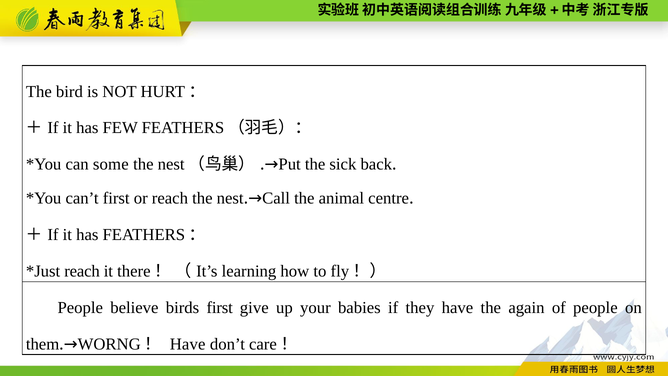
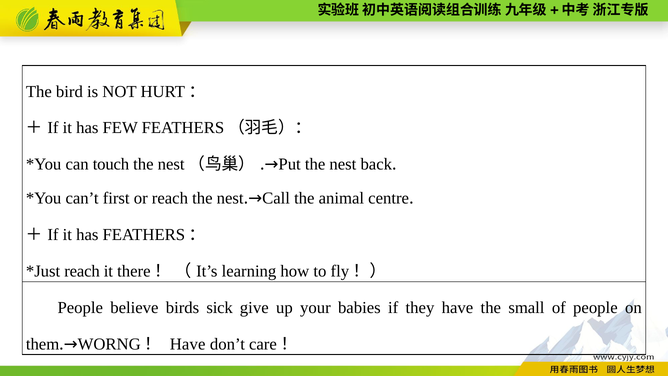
some: some -> touch
sick at (343, 164): sick -> nest
birds first: first -> sick
again: again -> small
